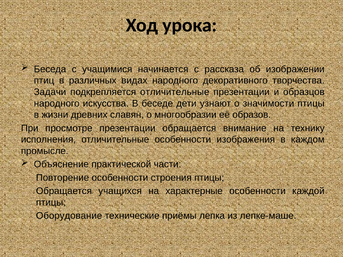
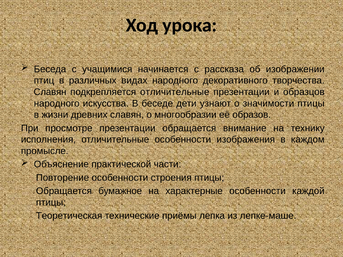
Задачи at (50, 92): Задачи -> Славян
учащихся: учащихся -> бумажное
Оборудование: Оборудование -> Теоретическая
